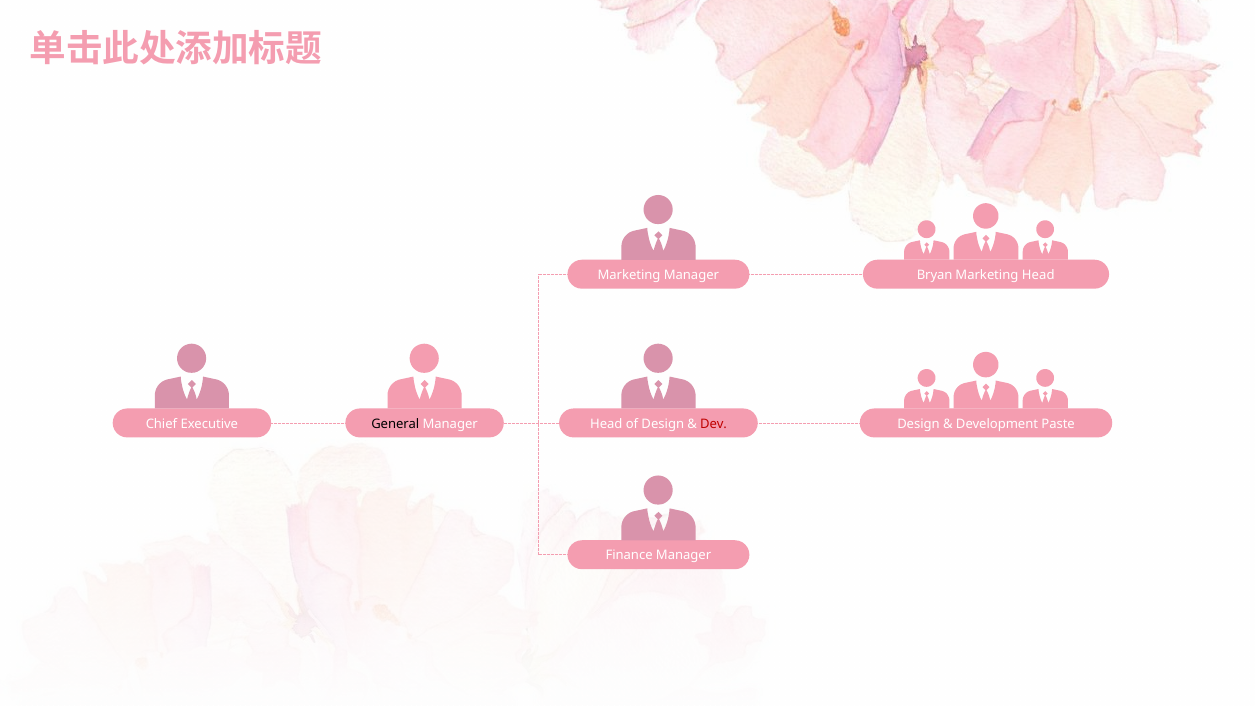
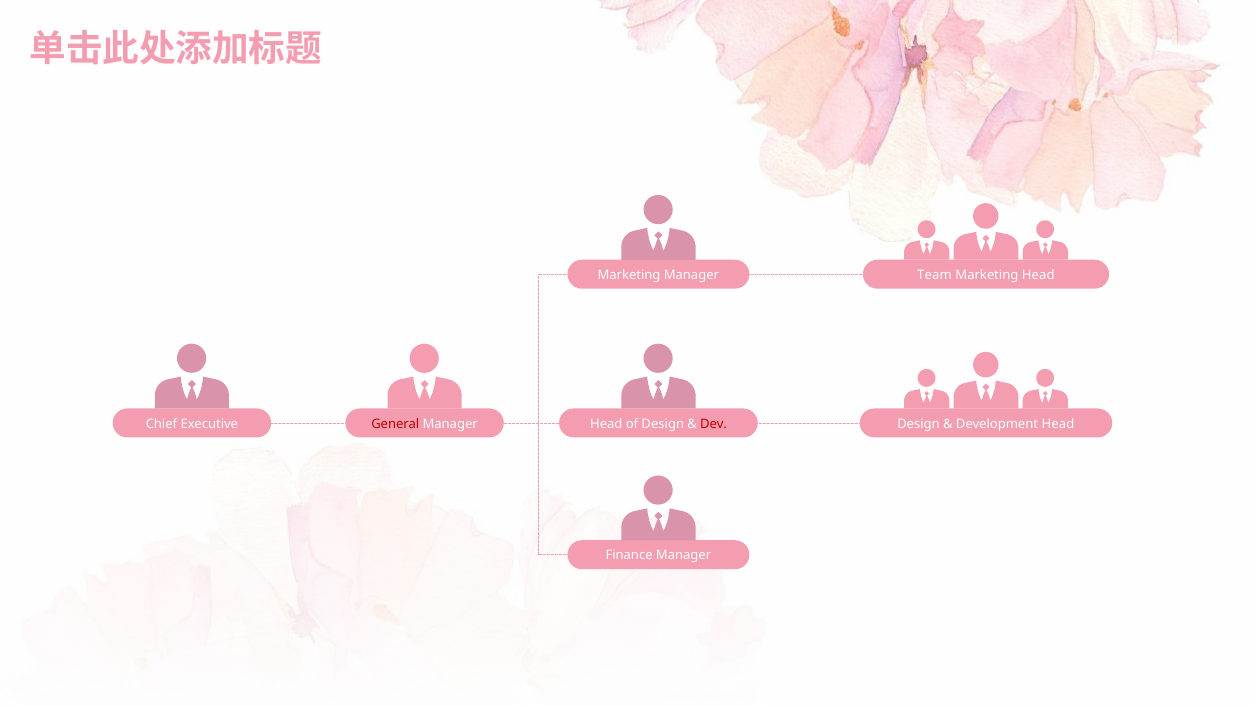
Bryan: Bryan -> Team
General colour: black -> red
Development Paste: Paste -> Head
